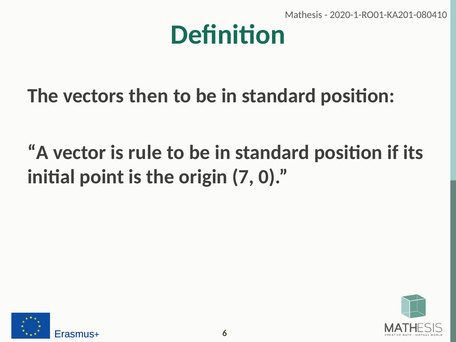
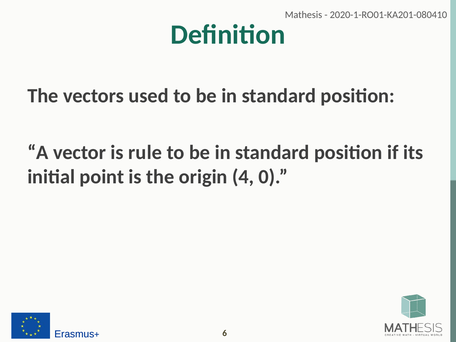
then: then -> used
7: 7 -> 4
